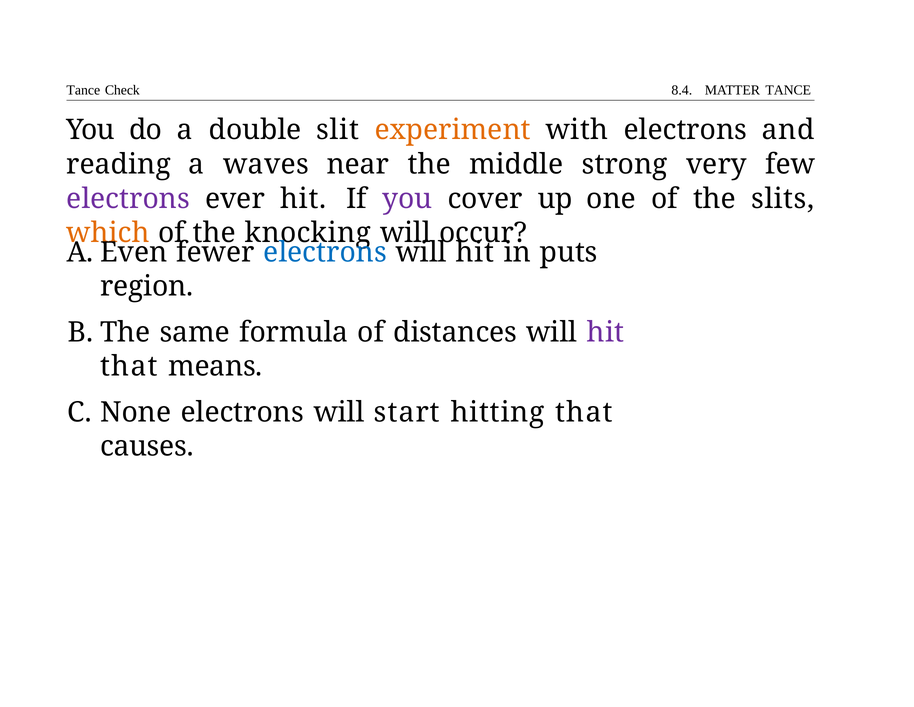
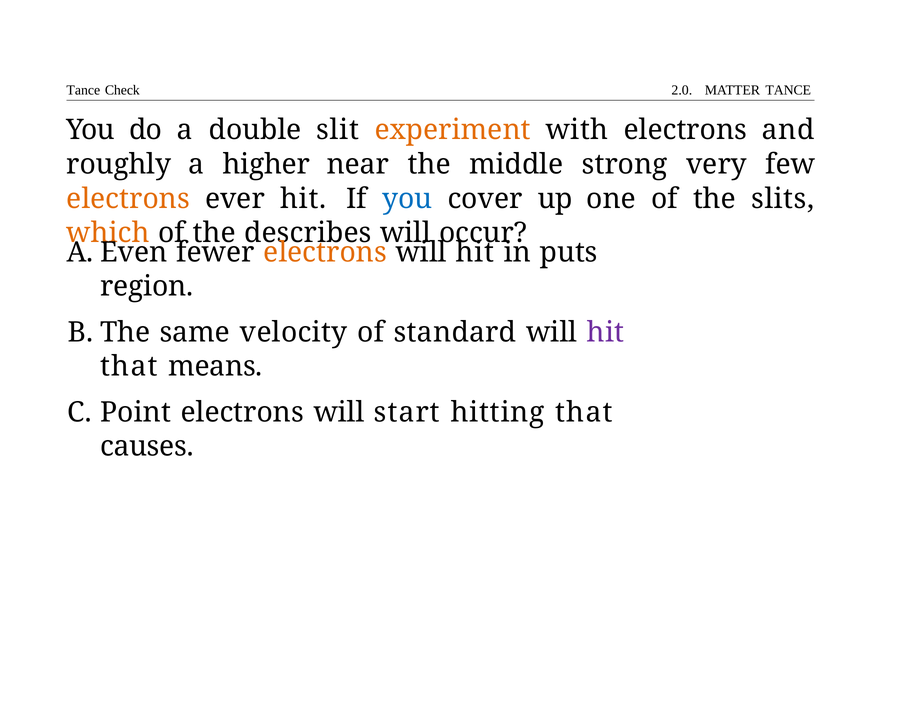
8.4: 8.4 -> 2.0
reading: reading -> roughly
waves: waves -> higher
electrons at (128, 198) colour: purple -> orange
you at (407, 198) colour: purple -> blue
knocking: knocking -> describes
electrons at (325, 252) colour: blue -> orange
formula: formula -> velocity
distances: distances -> standard
None: None -> Point
